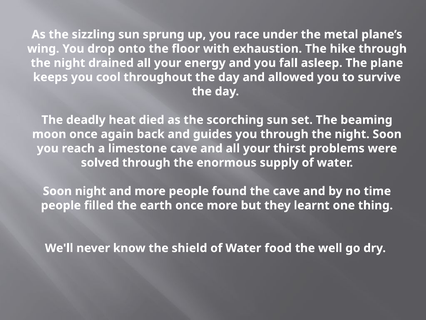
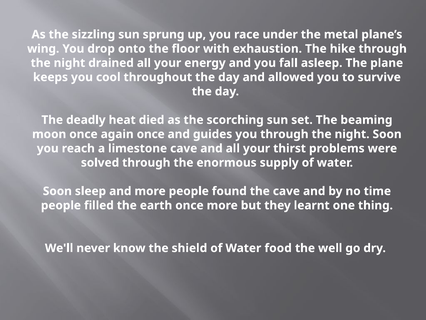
again back: back -> once
Soon night: night -> sleep
